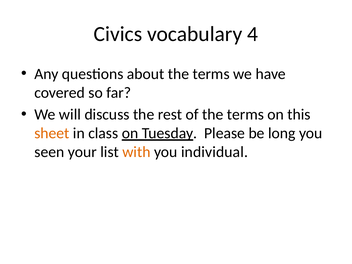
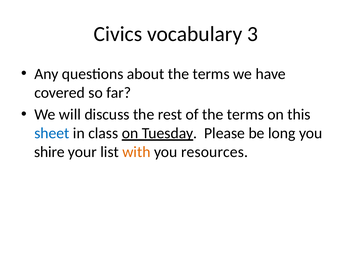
4: 4 -> 3
sheet colour: orange -> blue
seen: seen -> shire
individual: individual -> resources
